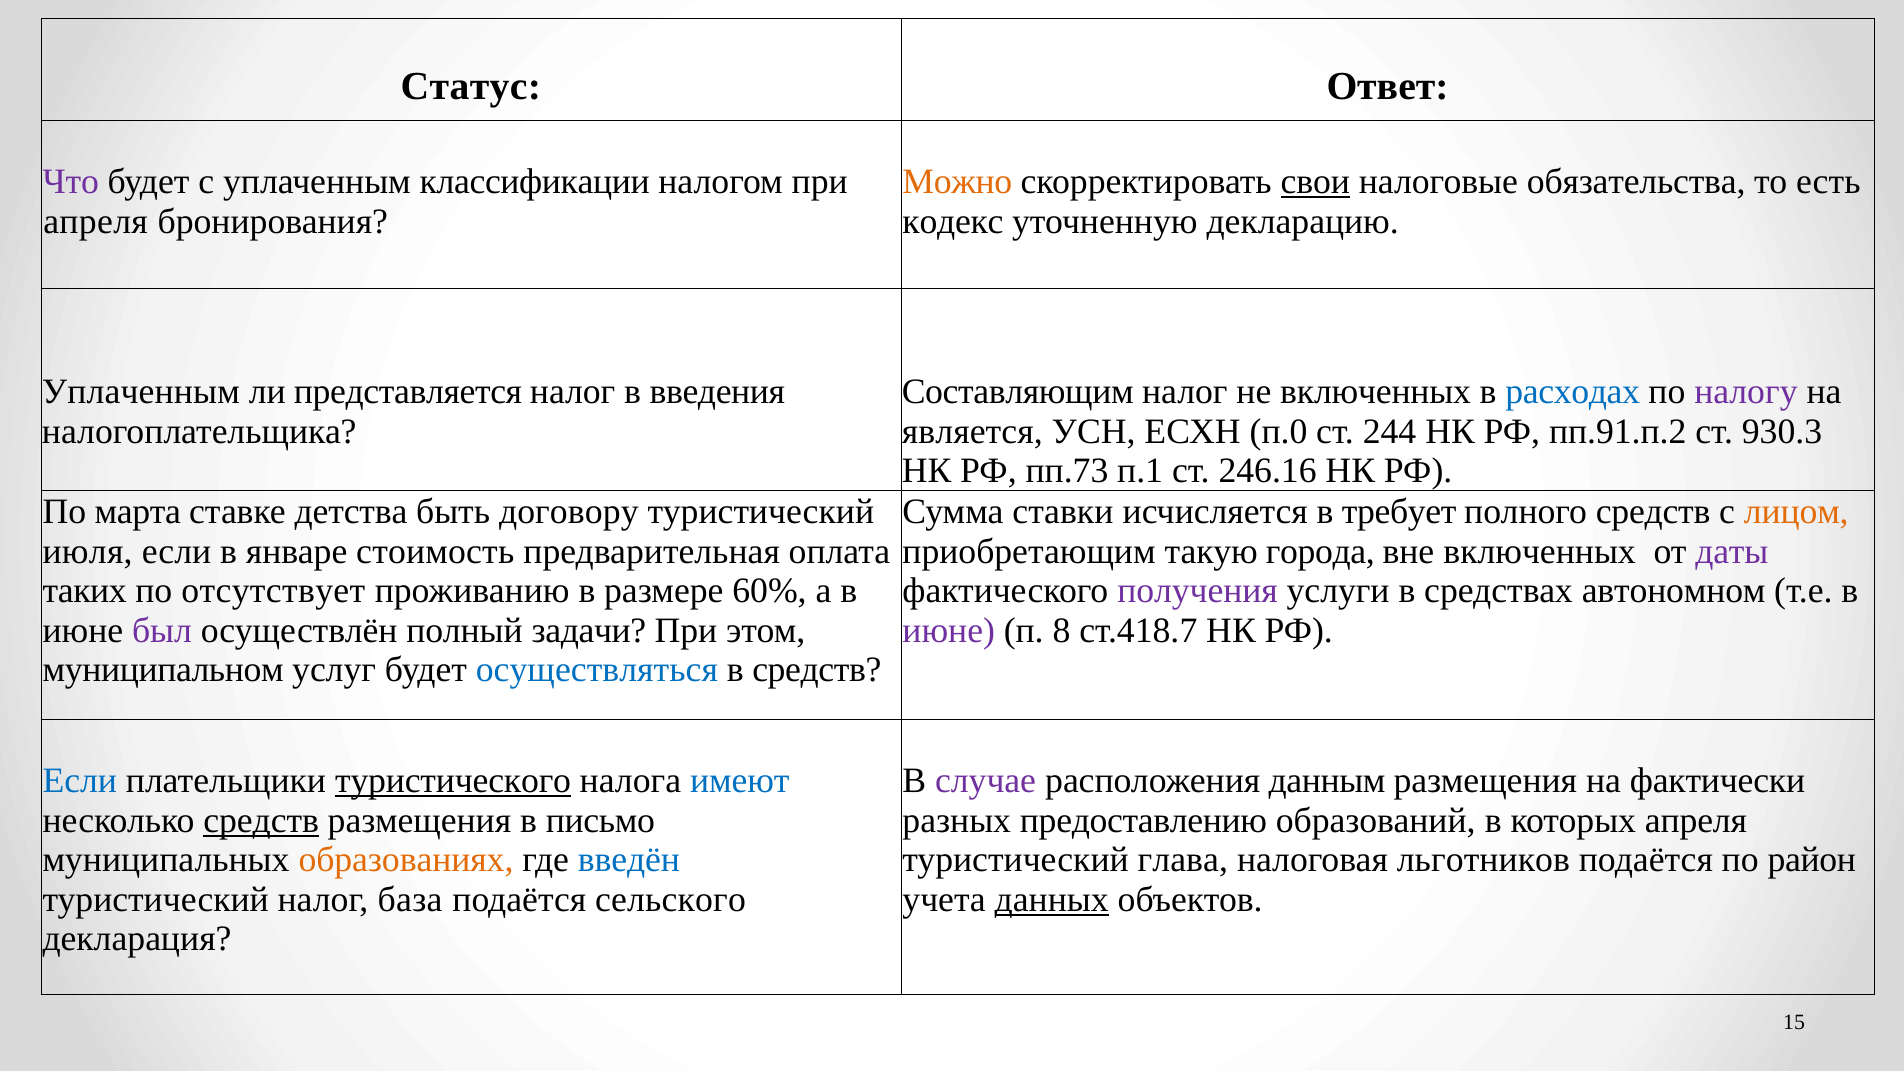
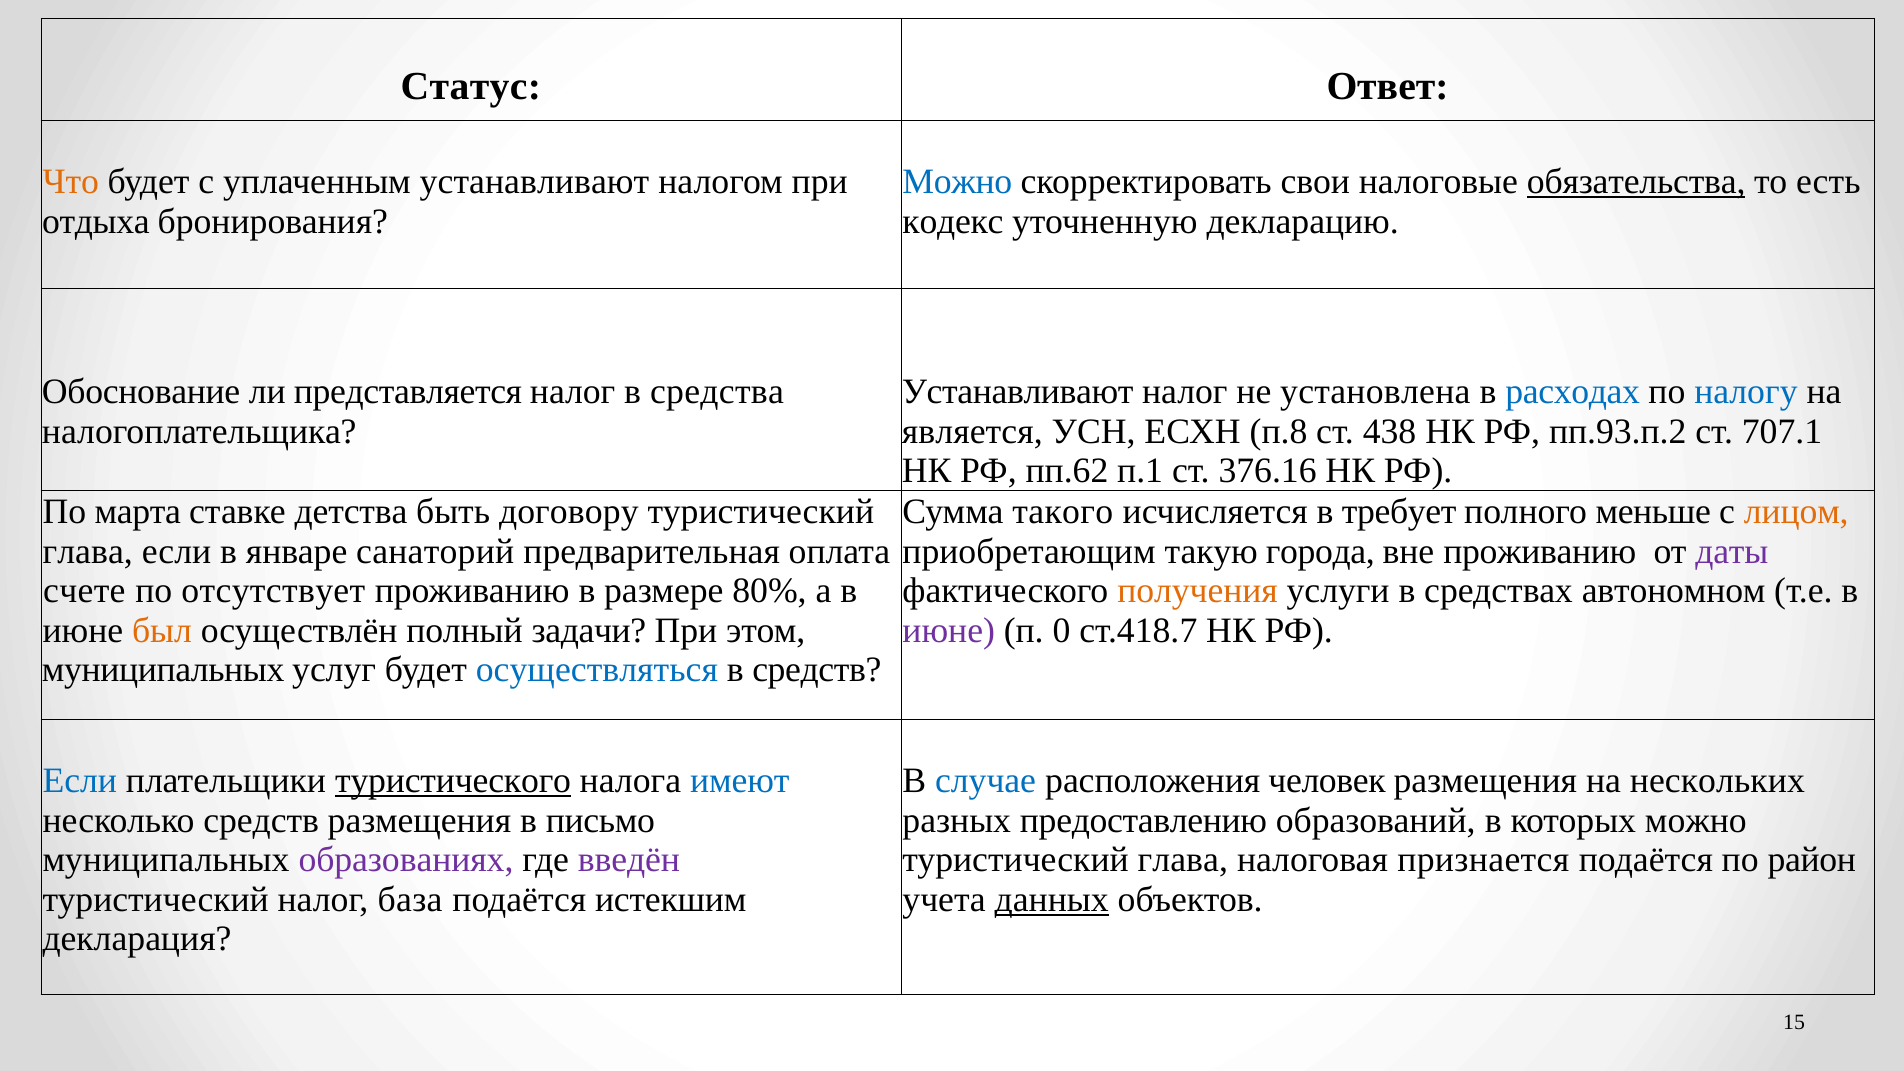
Что colour: purple -> orange
уплаченным классификации: классификации -> устанавливают
Можно at (957, 182) colour: orange -> blue
свои underline: present -> none
обязательства underline: none -> present
апреля at (96, 222): апреля -> отдыха
Уплаченным at (141, 392): Уплаченным -> Обоснование
введения: введения -> средства
Составляющим at (1018, 392): Составляющим -> Устанавливают
не включенных: включенных -> установлена
налогу colour: purple -> blue
п.0: п.0 -> п.8
244: 244 -> 438
пп.91.п.2: пп.91.п.2 -> пп.93.п.2
930.3: 930.3 -> 707.1
пп.73: пп.73 -> пп.62
246.16: 246.16 -> 376.16
ставки: ставки -> такого
полного средств: средств -> меньше
июля at (88, 552): июля -> глава
стоимость: стоимость -> санаторий
вне включенных: включенных -> проживанию
таких: таких -> счете
60%: 60% -> 80%
получения colour: purple -> orange
был colour: purple -> orange
8: 8 -> 0
муниципальном at (163, 670): муниципальном -> муниципальных
случае colour: purple -> blue
данным: данным -> человек
фактически: фактически -> нескольких
средств at (261, 820) underline: present -> none
которых апреля: апреля -> можно
образованиях colour: orange -> purple
введён colour: blue -> purple
льготников: льготников -> признается
сельского: сельского -> истекшим
